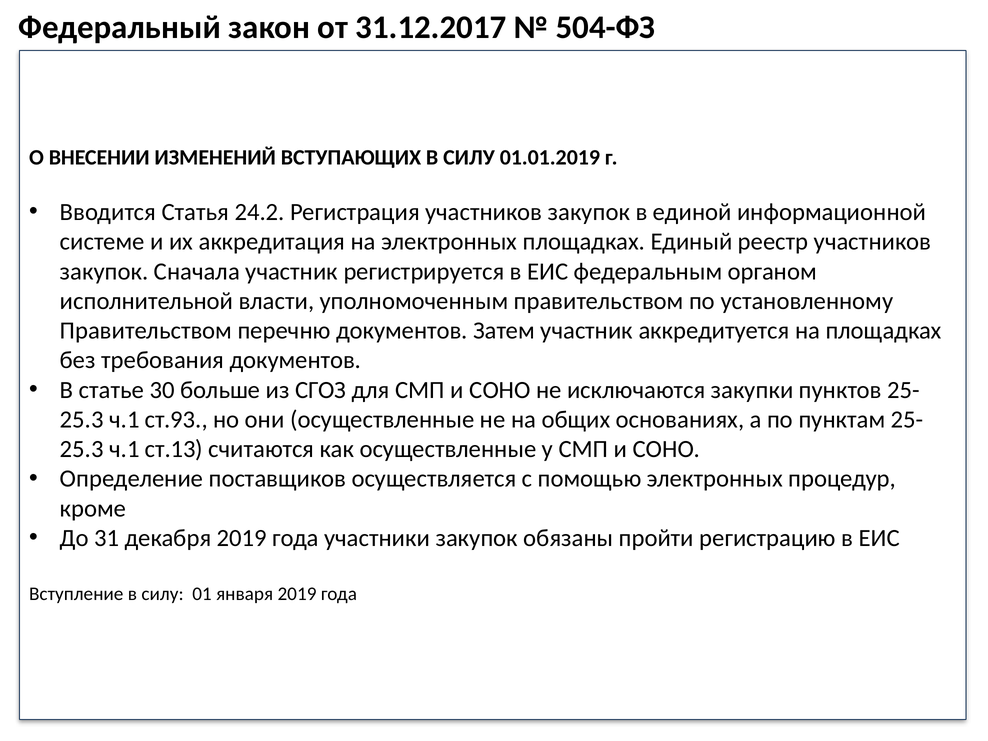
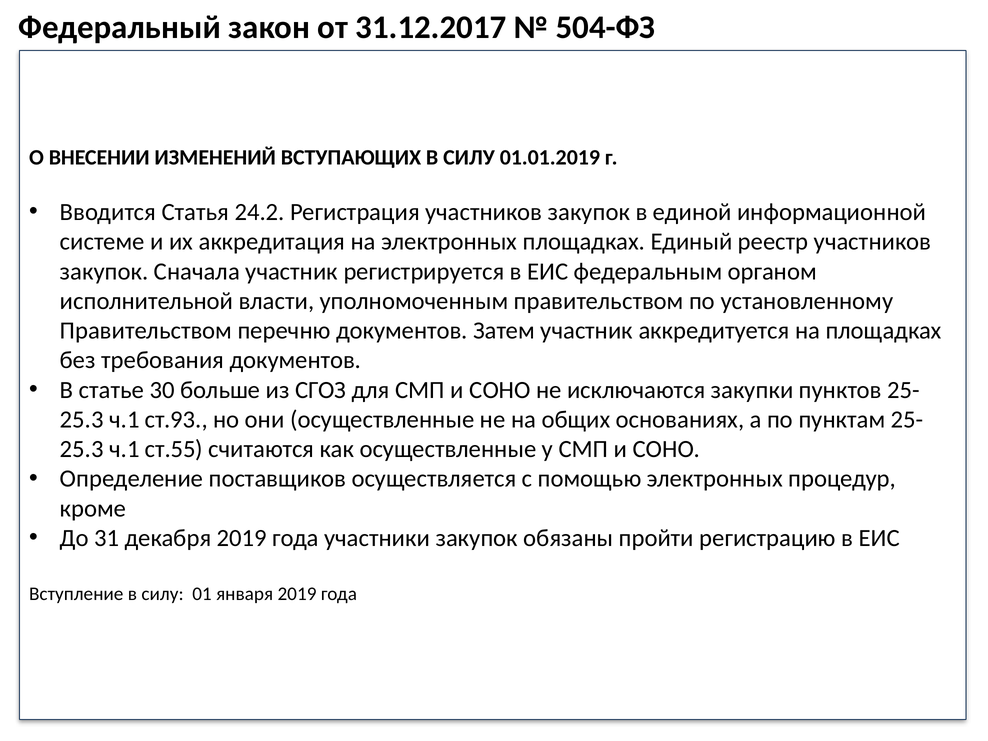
ст.13: ст.13 -> ст.55
